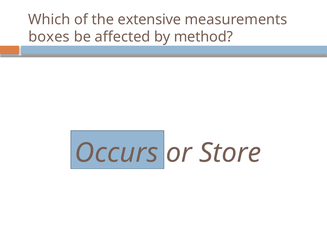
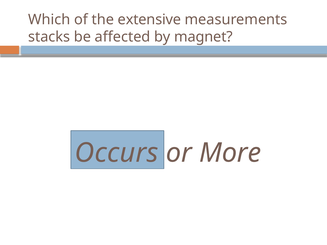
boxes: boxes -> stacks
method: method -> magnet
Store: Store -> More
